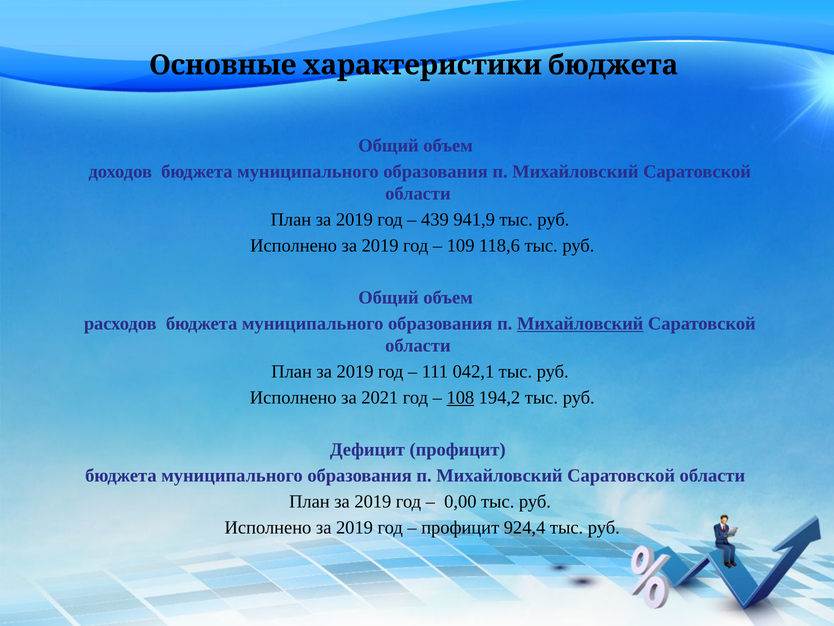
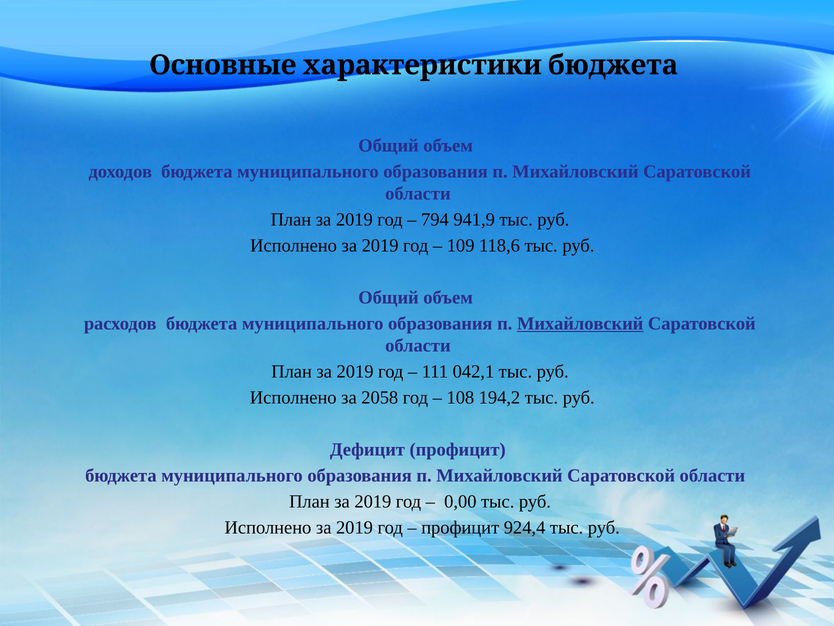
439: 439 -> 794
2021: 2021 -> 2058
108 underline: present -> none
